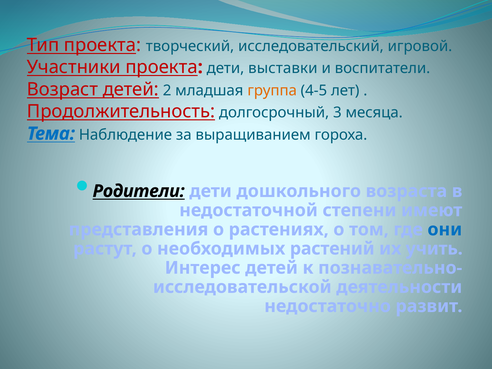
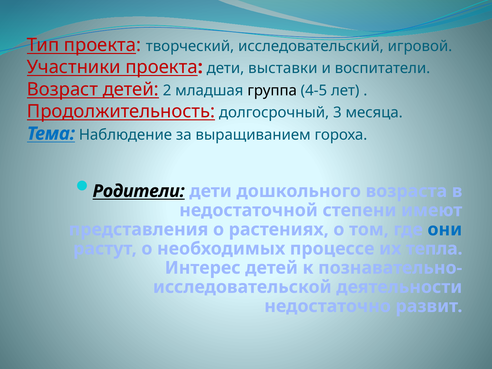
группа colour: orange -> black
растений: растений -> процессе
учить: учить -> тепла
